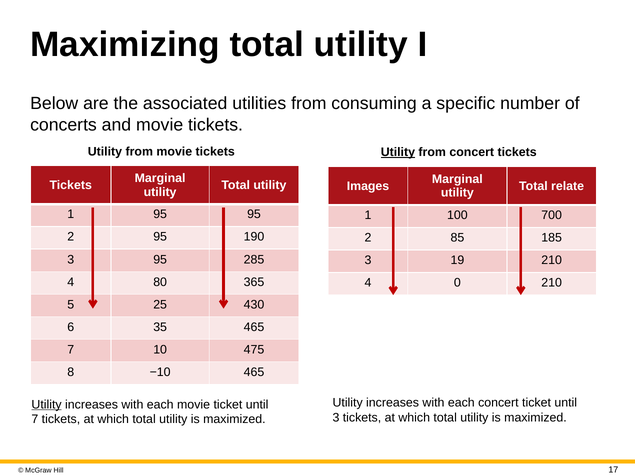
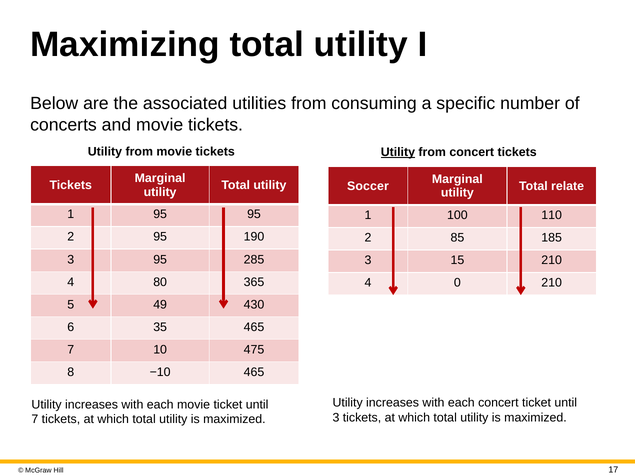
Images: Images -> Soccer
700: 700 -> 110
19: 19 -> 15
25: 25 -> 49
Utility at (47, 405) underline: present -> none
